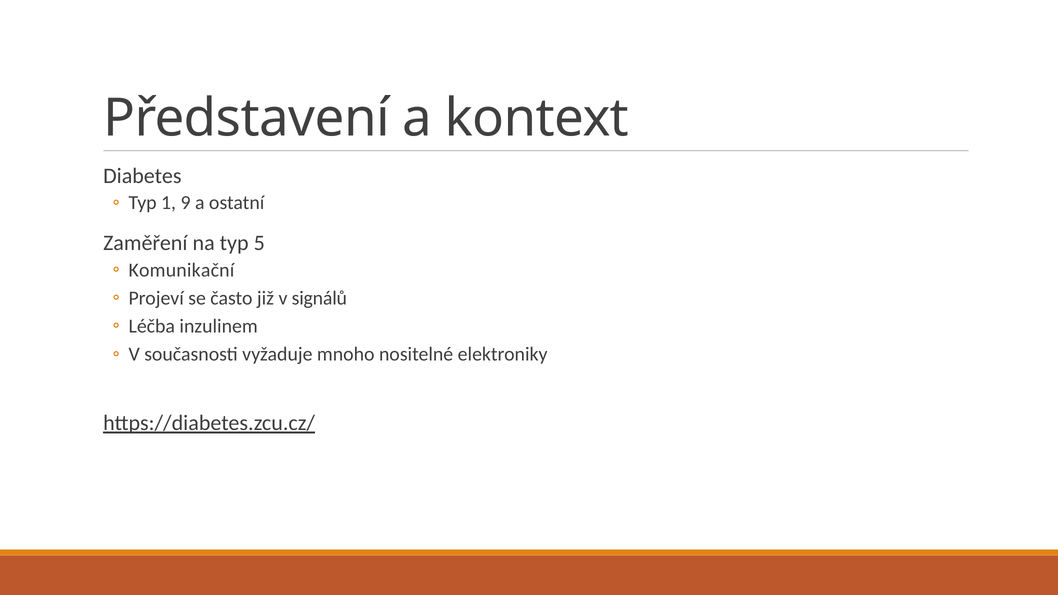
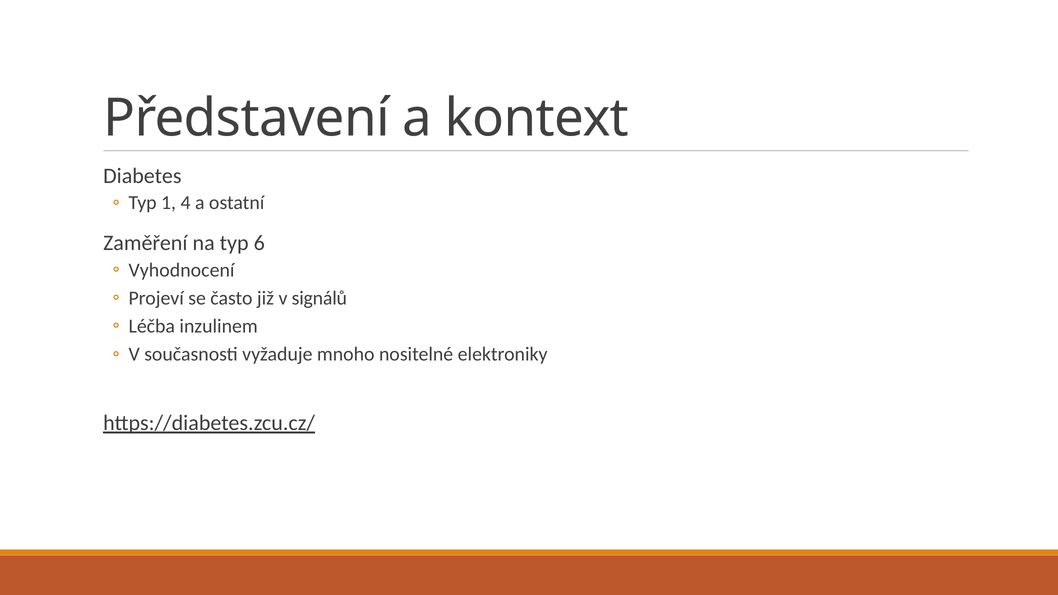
9: 9 -> 4
5: 5 -> 6
Komunikační: Komunikační -> Vyhodnocení
